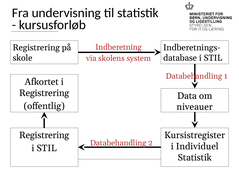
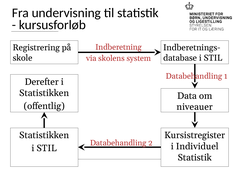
Afkortet: Afkortet -> Derefter
Registrering at (44, 93): Registrering -> Statistikken
Registrering at (44, 135): Registrering -> Statistikken
